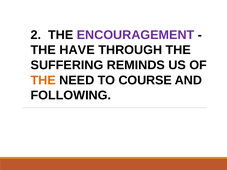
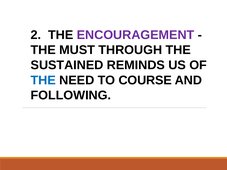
HAVE: HAVE -> MUST
SUFFERING: SUFFERING -> SUSTAINED
THE at (43, 80) colour: orange -> blue
